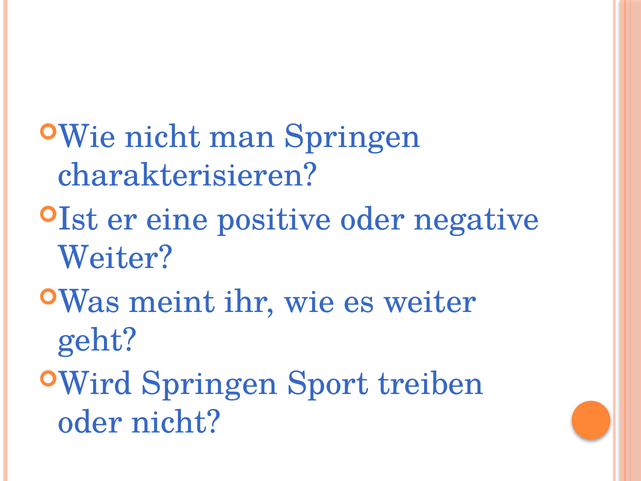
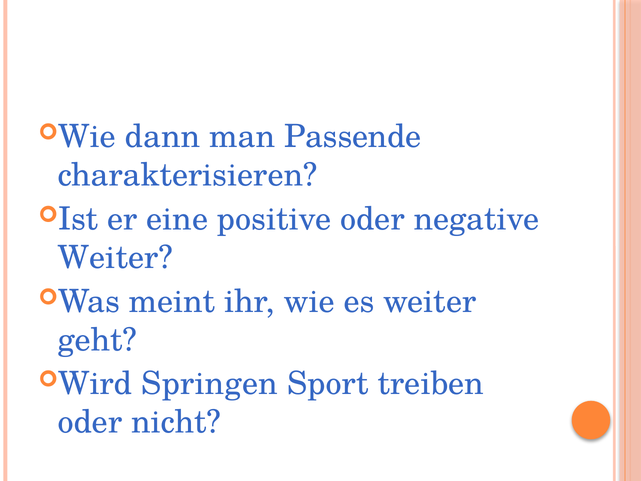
nicht at (163, 137): nicht -> dann
man Springen: Springen -> Passende
